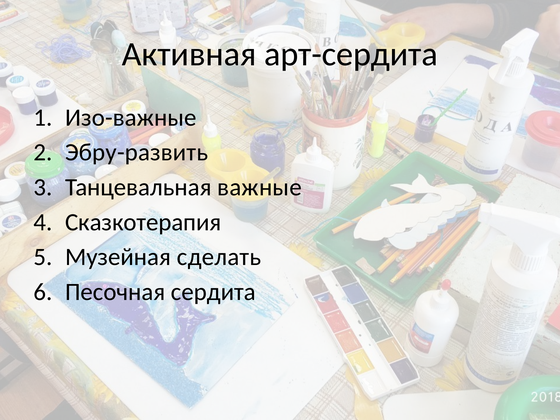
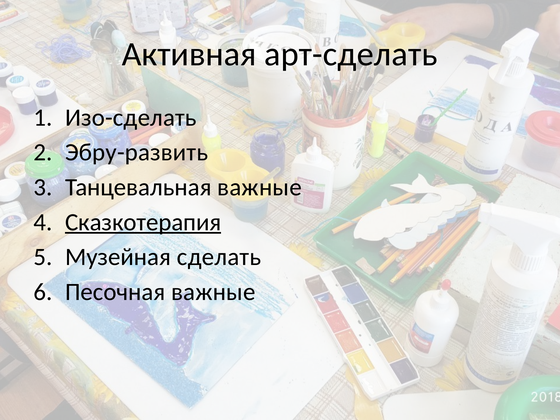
арт-сердита: арт-сердита -> арт-сделать
Изо-важные: Изо-важные -> Изо-сделать
Сказкотерапия underline: none -> present
Песочная сердита: сердита -> важные
